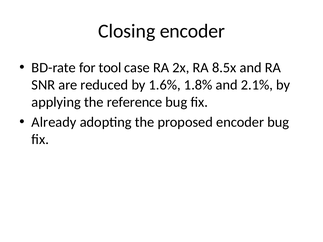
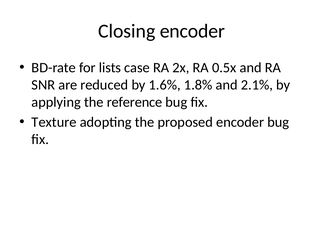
tool: tool -> lists
8.5x: 8.5x -> 0.5x
Already: Already -> Texture
